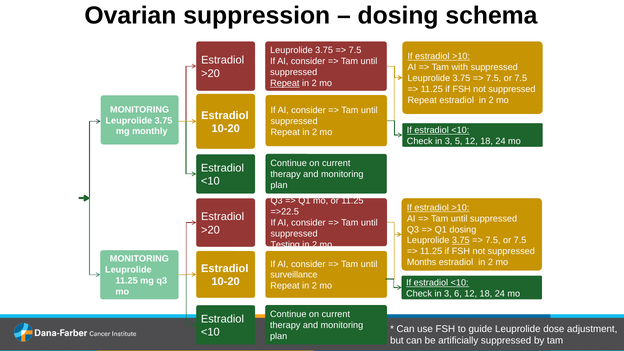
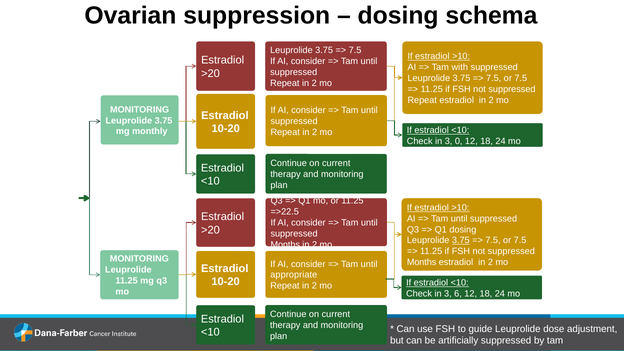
Repeat at (285, 83) underline: present -> none
5: 5 -> 0
Testing at (285, 245): Testing -> Months
surveillance: surveillance -> appropriate
